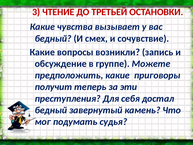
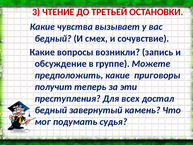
себя: себя -> всех
